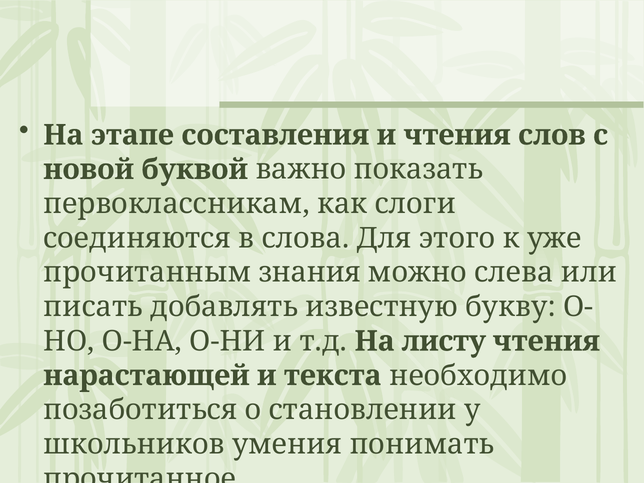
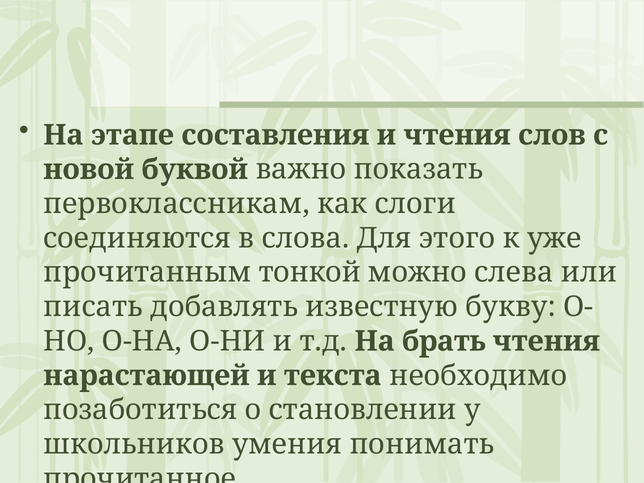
знания: знания -> тонкой
листу: листу -> брать
